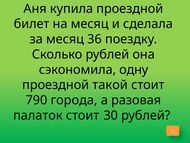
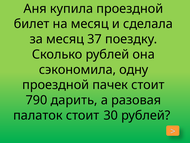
36: 36 -> 37
такой: такой -> пачек
города: города -> дарить
